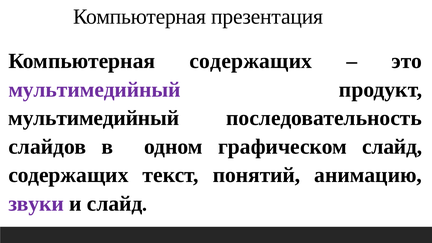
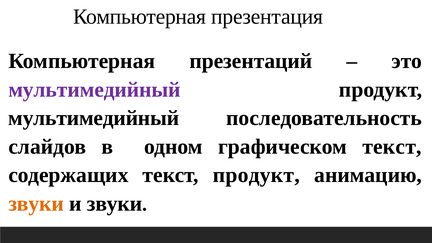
Компьютерная содержащих: содержащих -> презентаций
графическом слайд: слайд -> текст
текст понятий: понятий -> продукт
звуки at (36, 204) colour: purple -> orange
и слайд: слайд -> звуки
